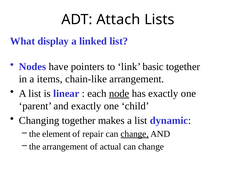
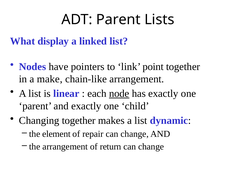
ADT Attach: Attach -> Parent
basic: basic -> point
items: items -> make
change at (135, 134) underline: present -> none
actual: actual -> return
